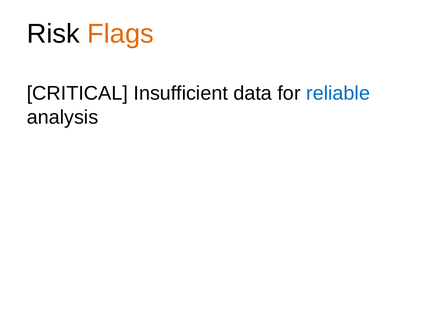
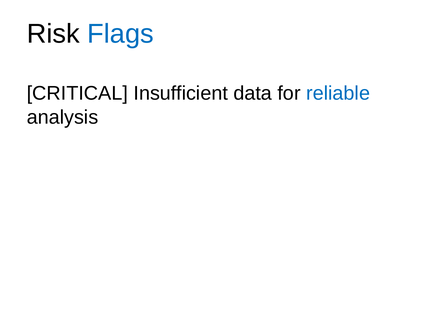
Flags colour: orange -> blue
